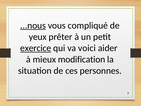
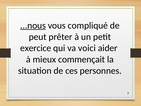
yeux: yeux -> peut
exercice underline: present -> none
modification: modification -> commençait
